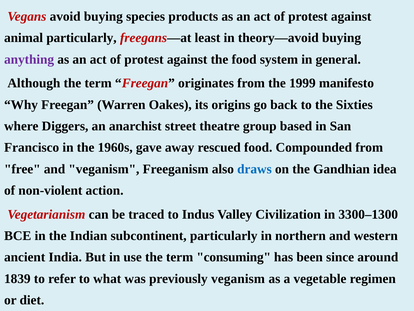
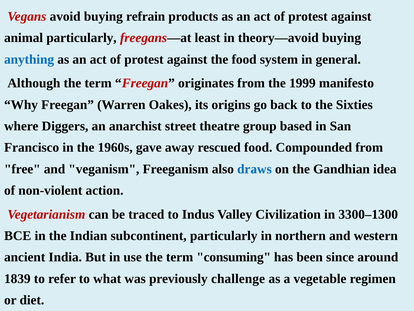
species: species -> refrain
anything colour: purple -> blue
previously veganism: veganism -> challenge
